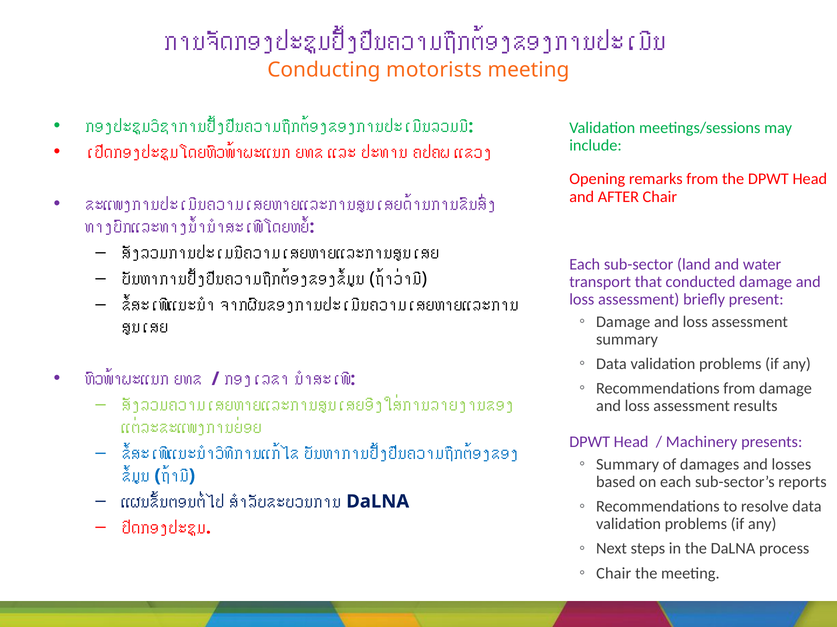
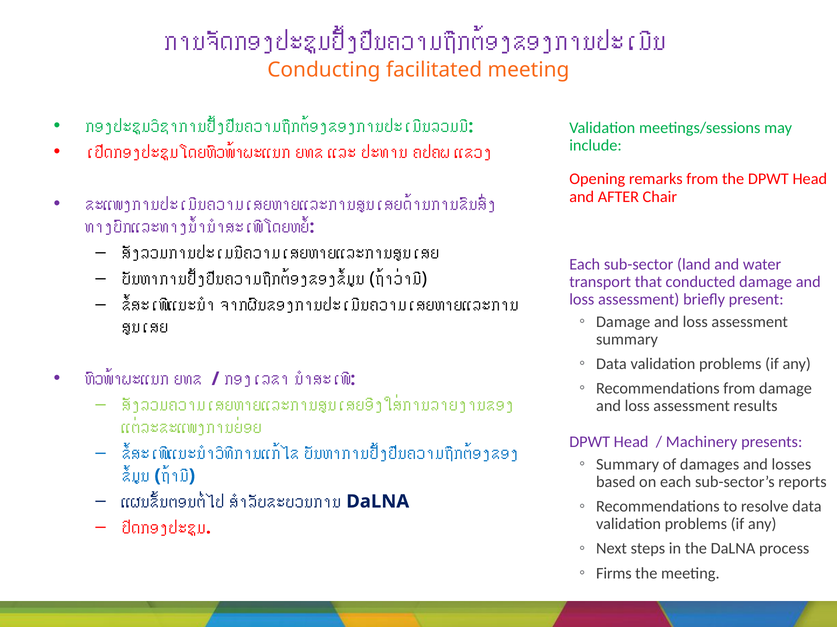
motorists: motorists -> facilitated
Chair at (614, 574): Chair -> Firms
